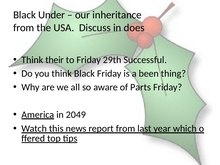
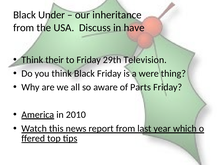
does: does -> have
Successful: Successful -> Television
been: been -> were
2049: 2049 -> 2010
